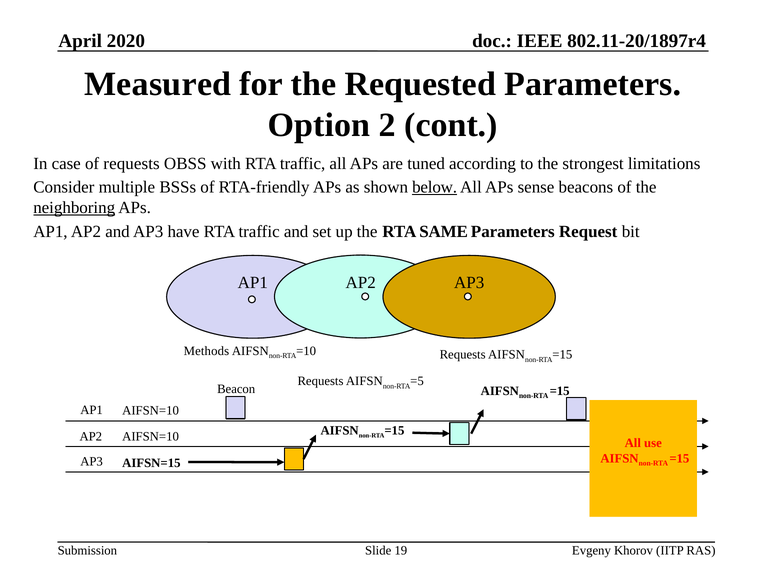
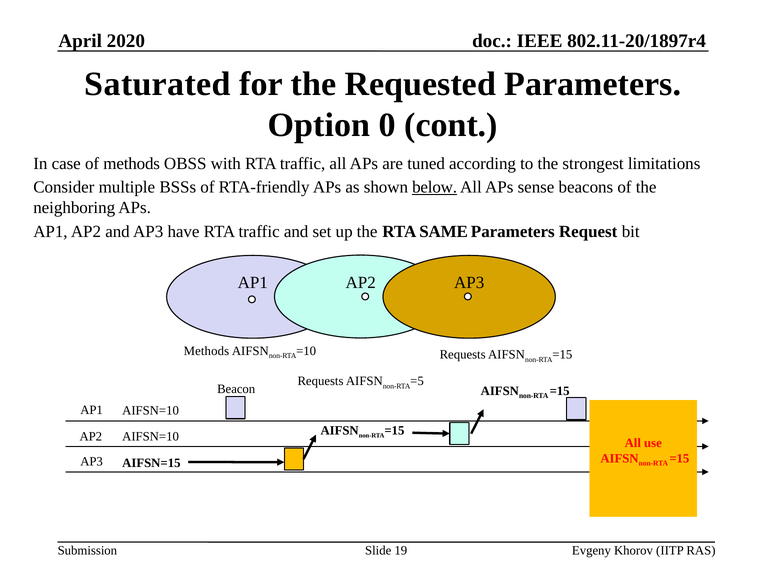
Measured: Measured -> Saturated
2: 2 -> 0
of requests: requests -> methods
neighboring underline: present -> none
